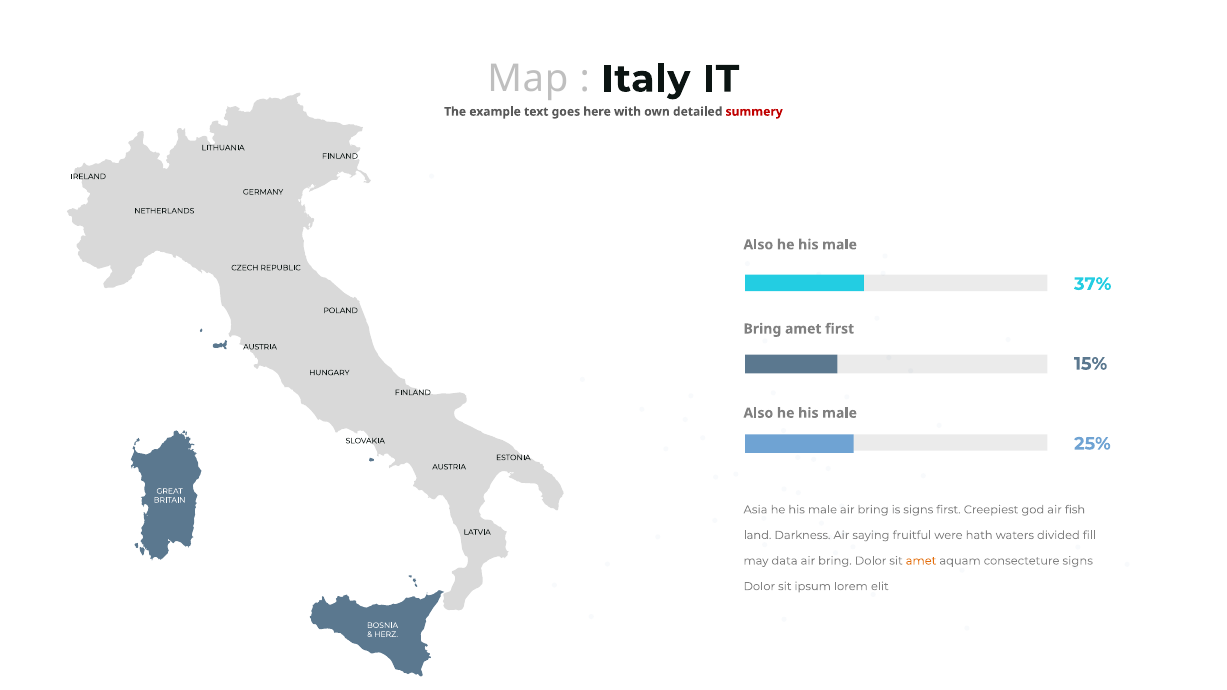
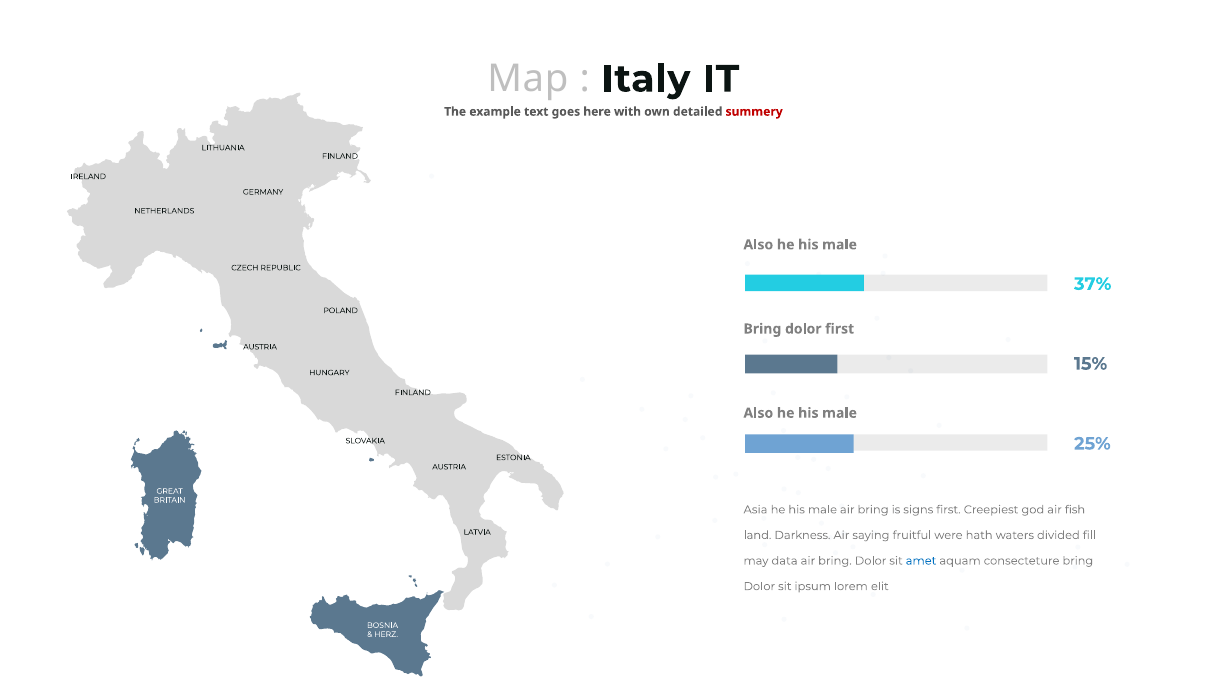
amet at (803, 329): amet -> dolor
amet at (921, 561) colour: orange -> blue
consecteture signs: signs -> bring
